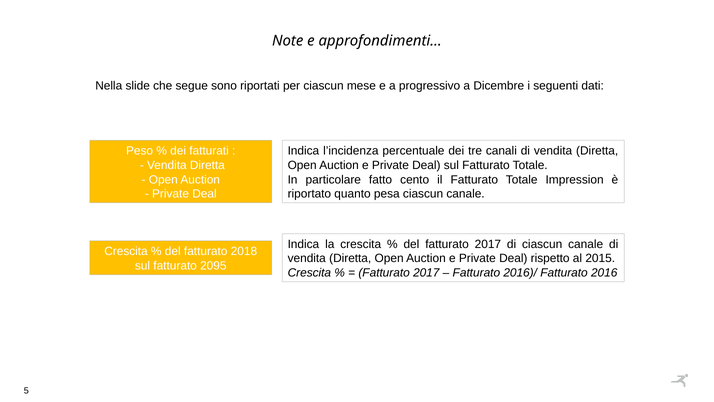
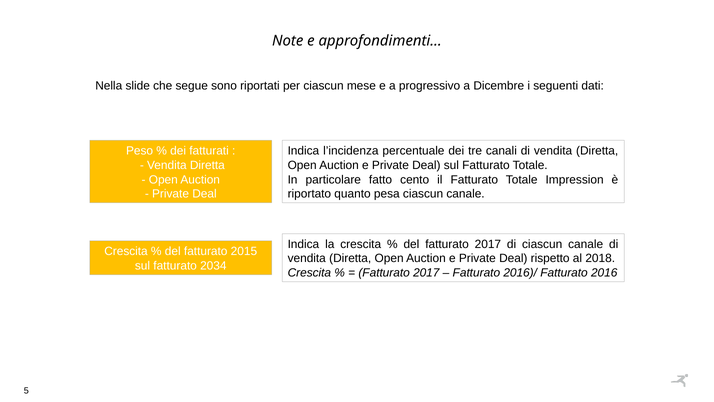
2018: 2018 -> 2015
2015: 2015 -> 2018
2095: 2095 -> 2034
